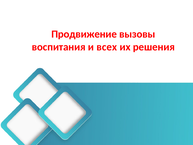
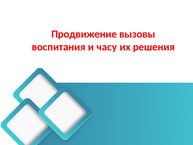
всех: всех -> часу
